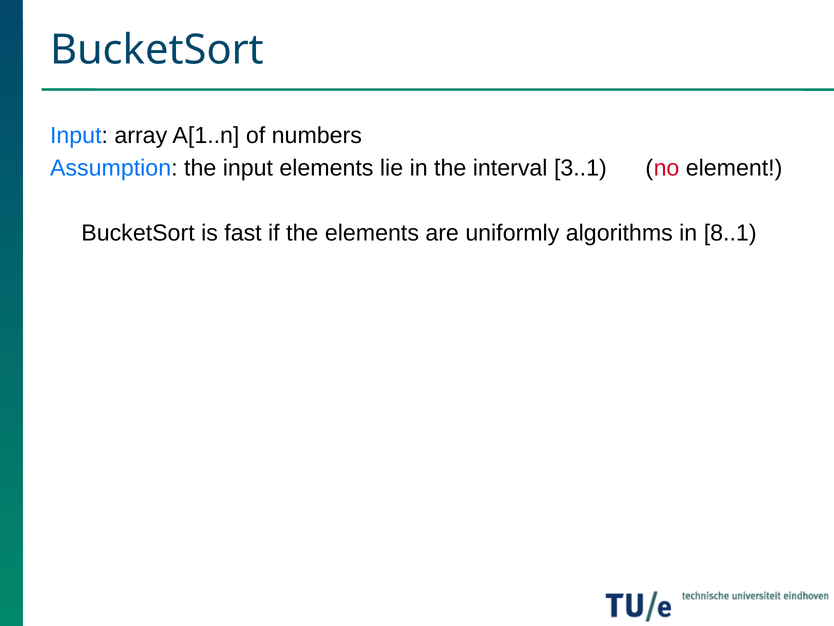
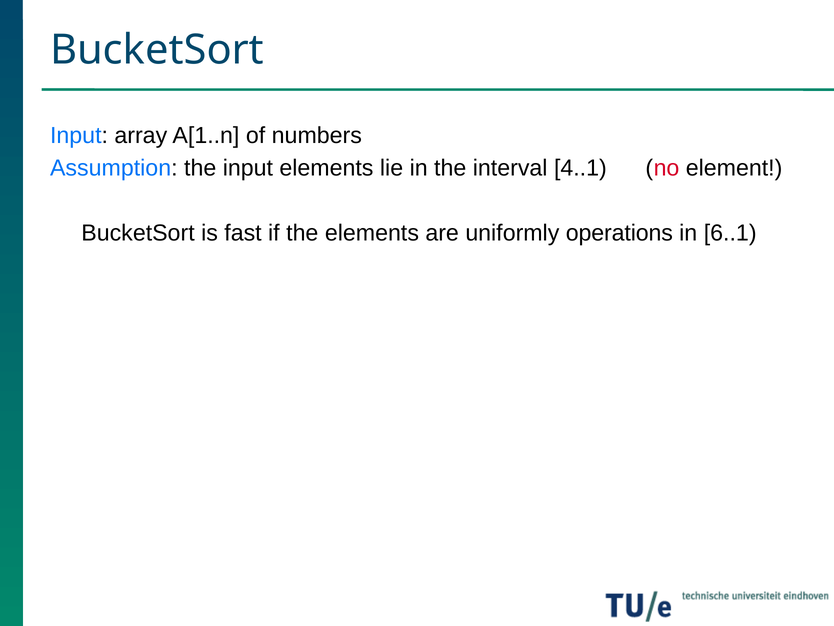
3..1: 3..1 -> 4..1
algorithms: algorithms -> operations
8..1: 8..1 -> 6..1
